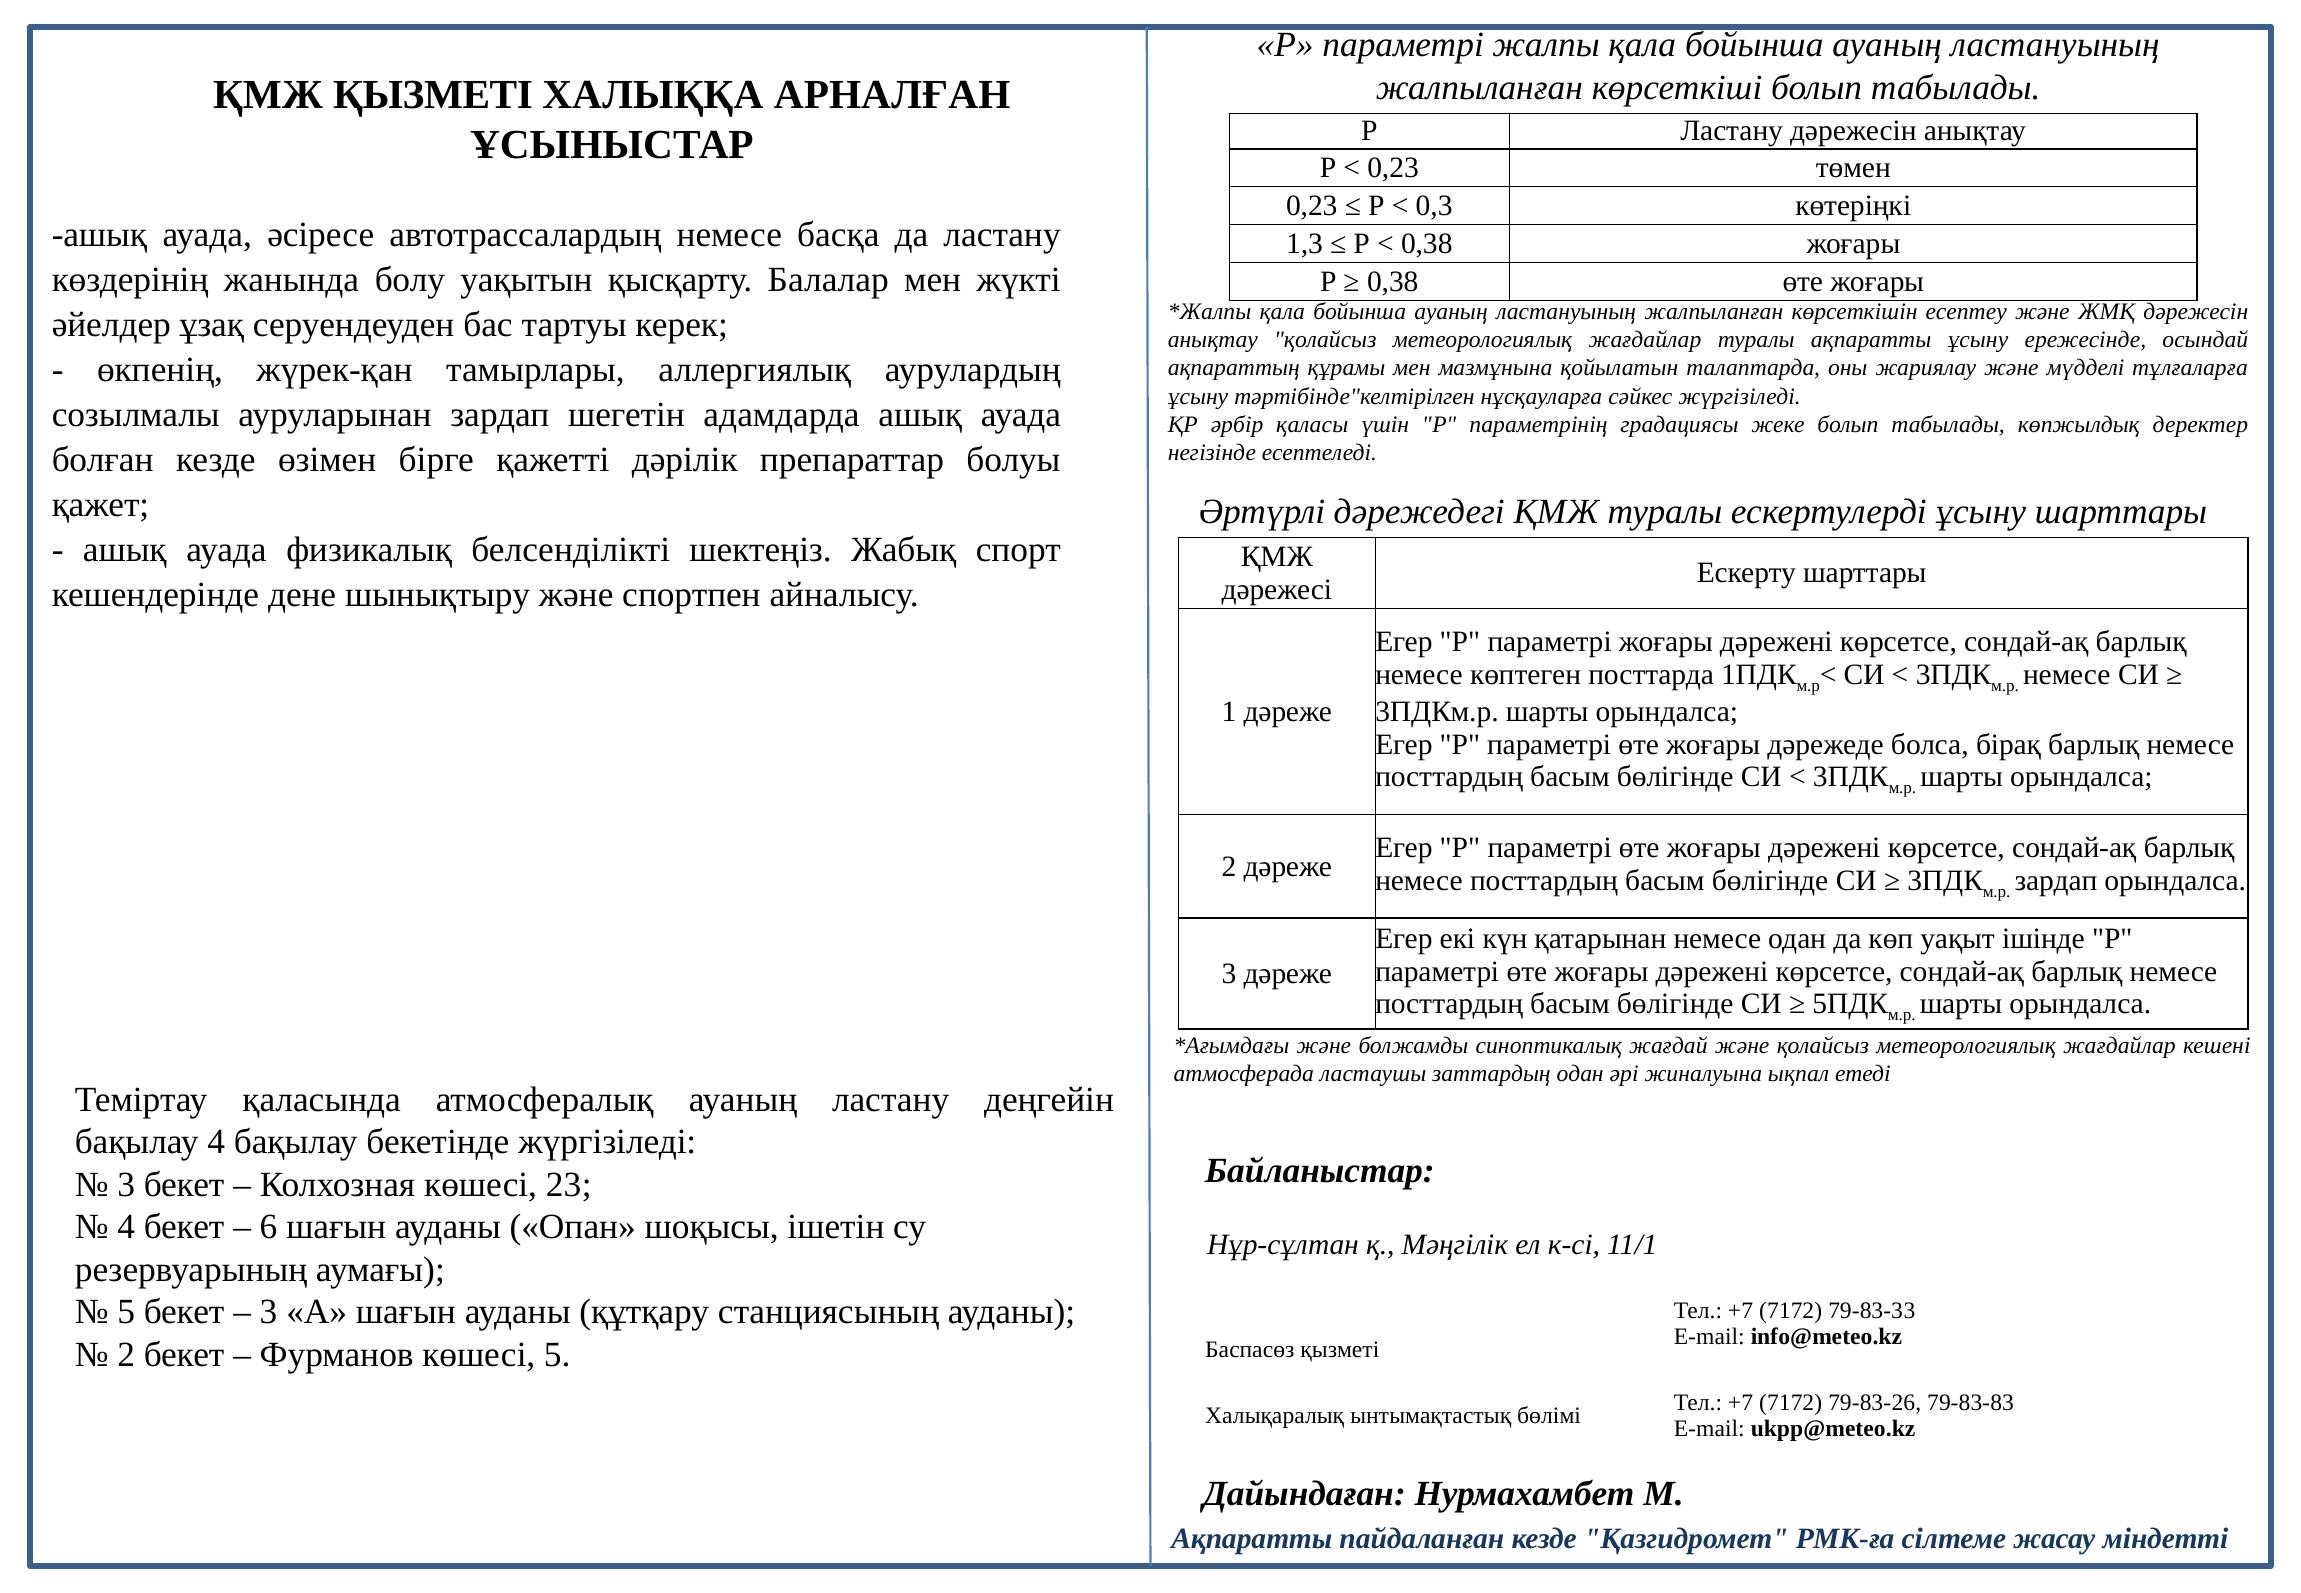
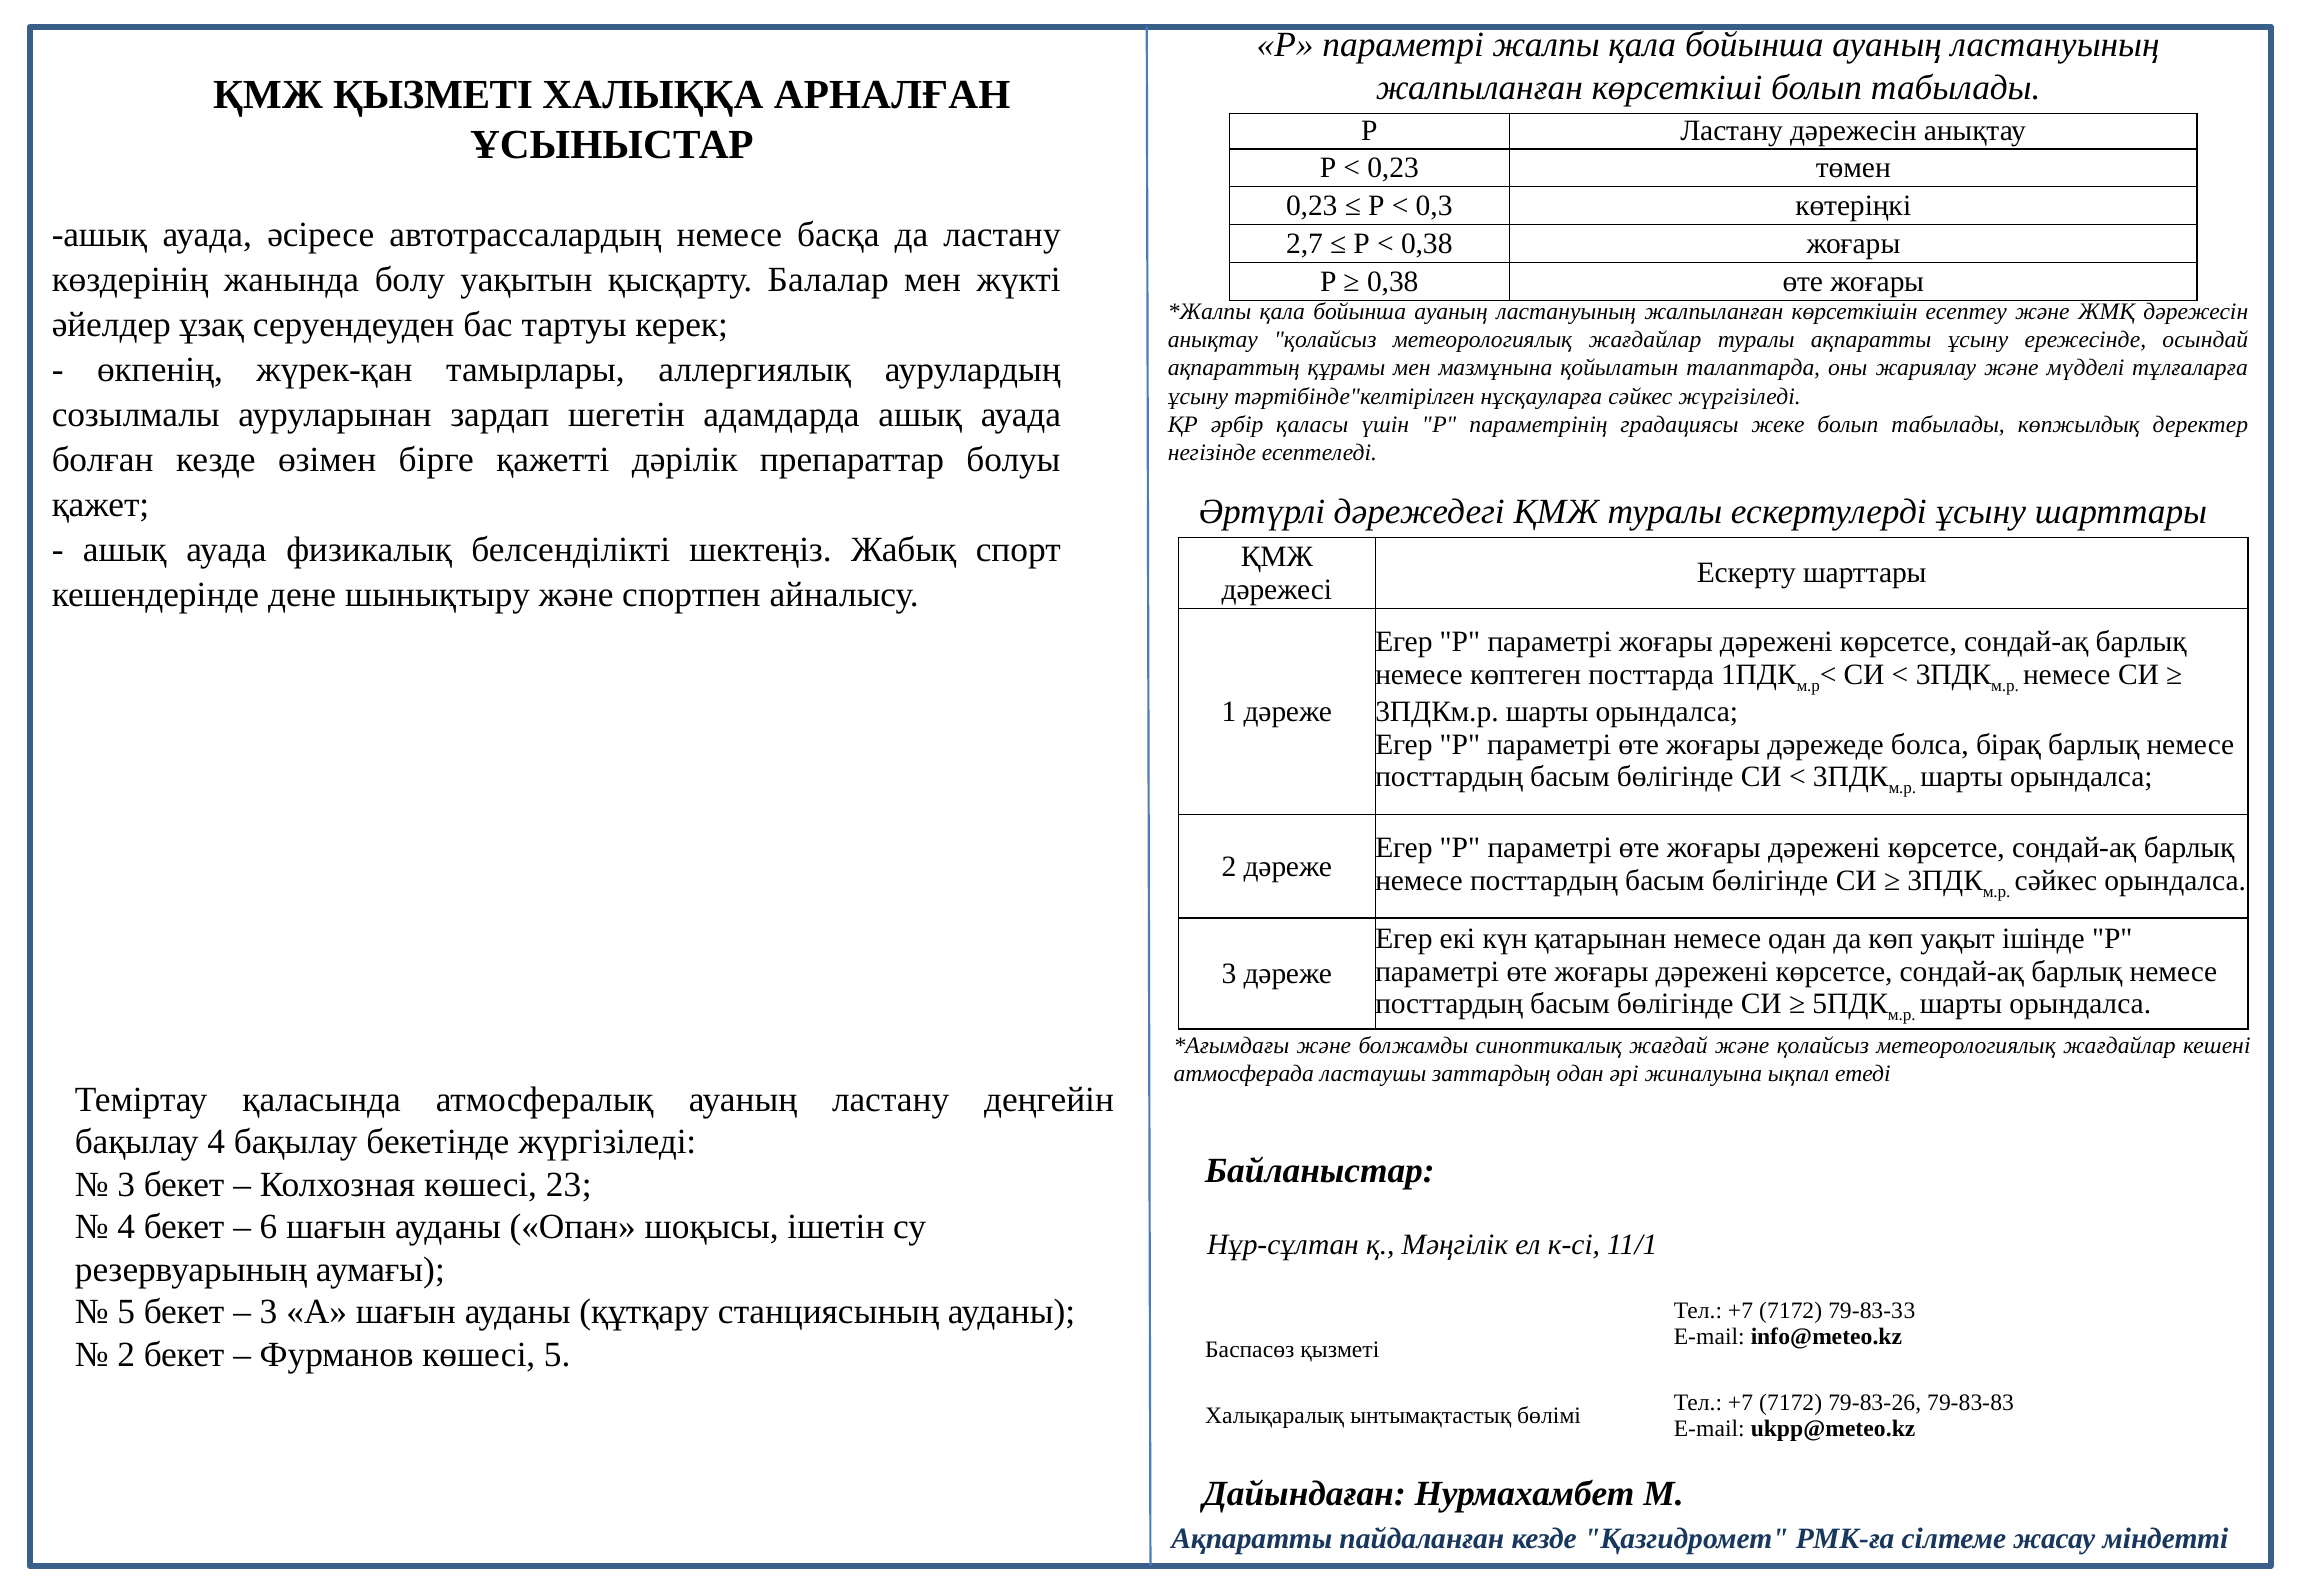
1,3: 1,3 -> 2,7
зардап at (2056, 880): зардап -> сәйкес
